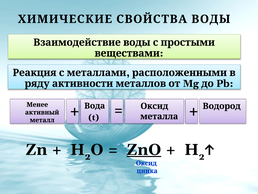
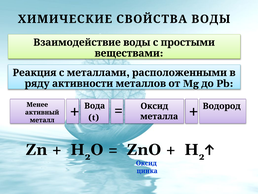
ZnO underline: present -> none
